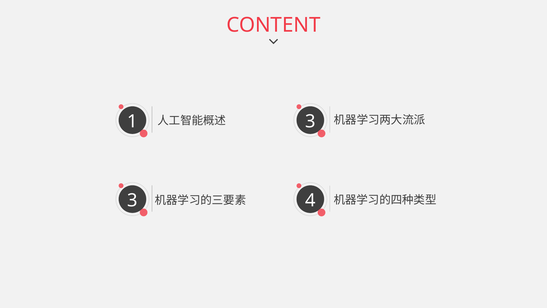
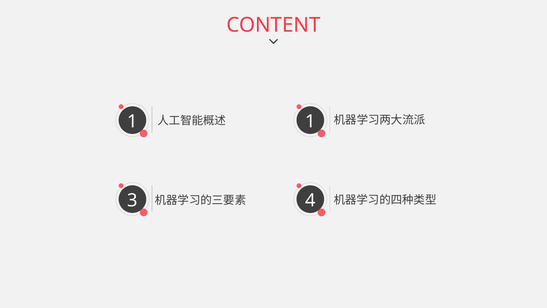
3 at (310, 121): 3 -> 1
